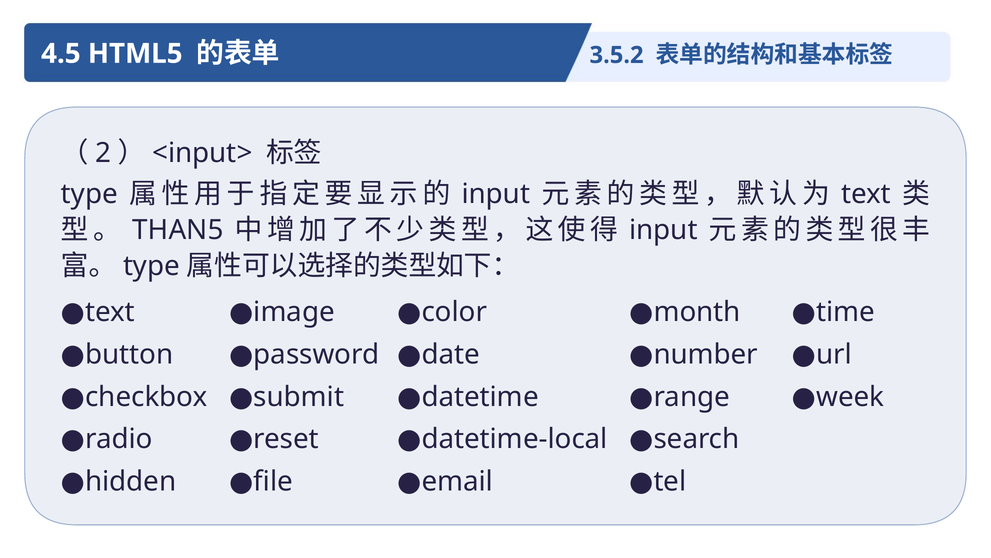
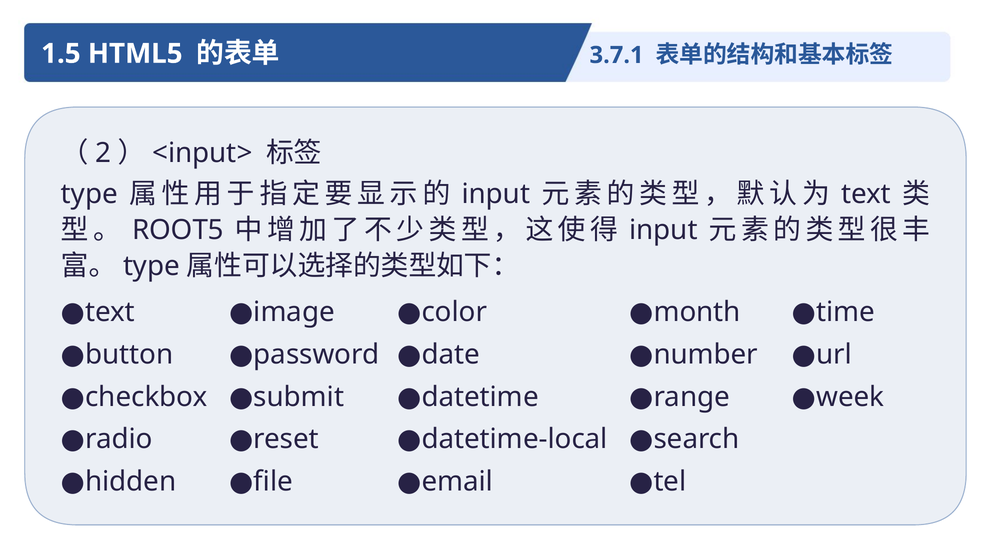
4.5: 4.5 -> 1.5
3.5.2: 3.5.2 -> 3.7.1
THAN5: THAN5 -> ROOT5
